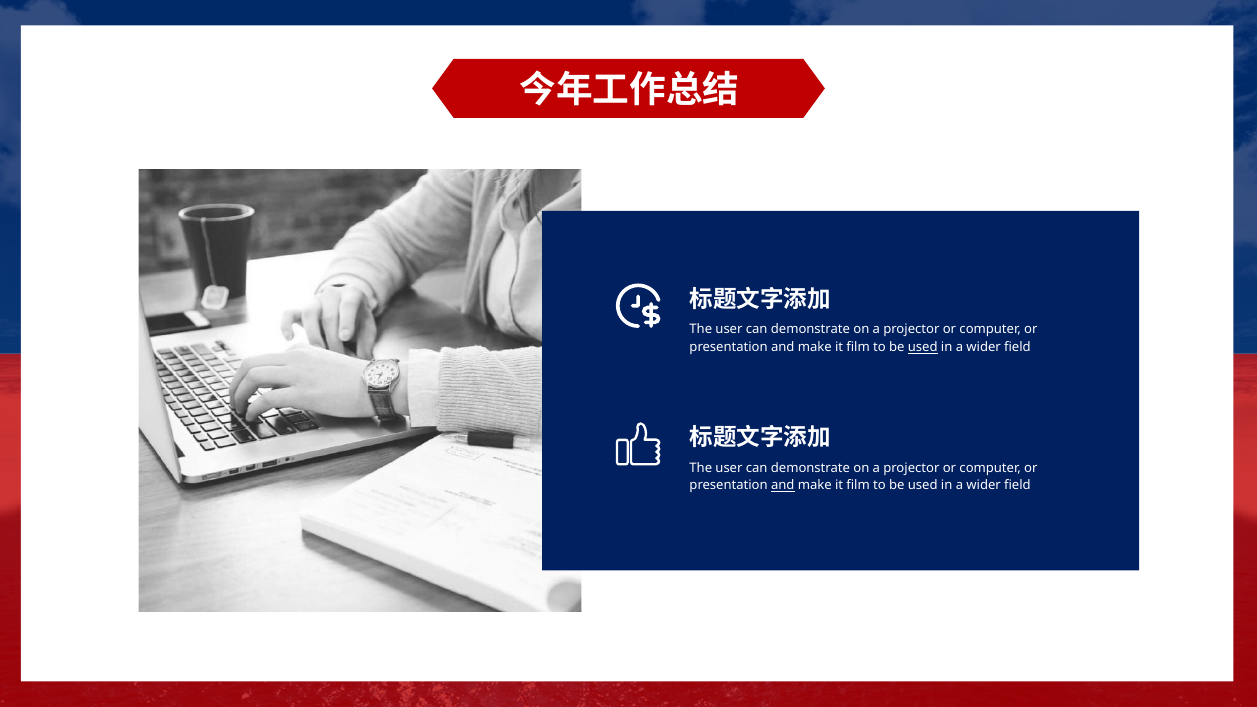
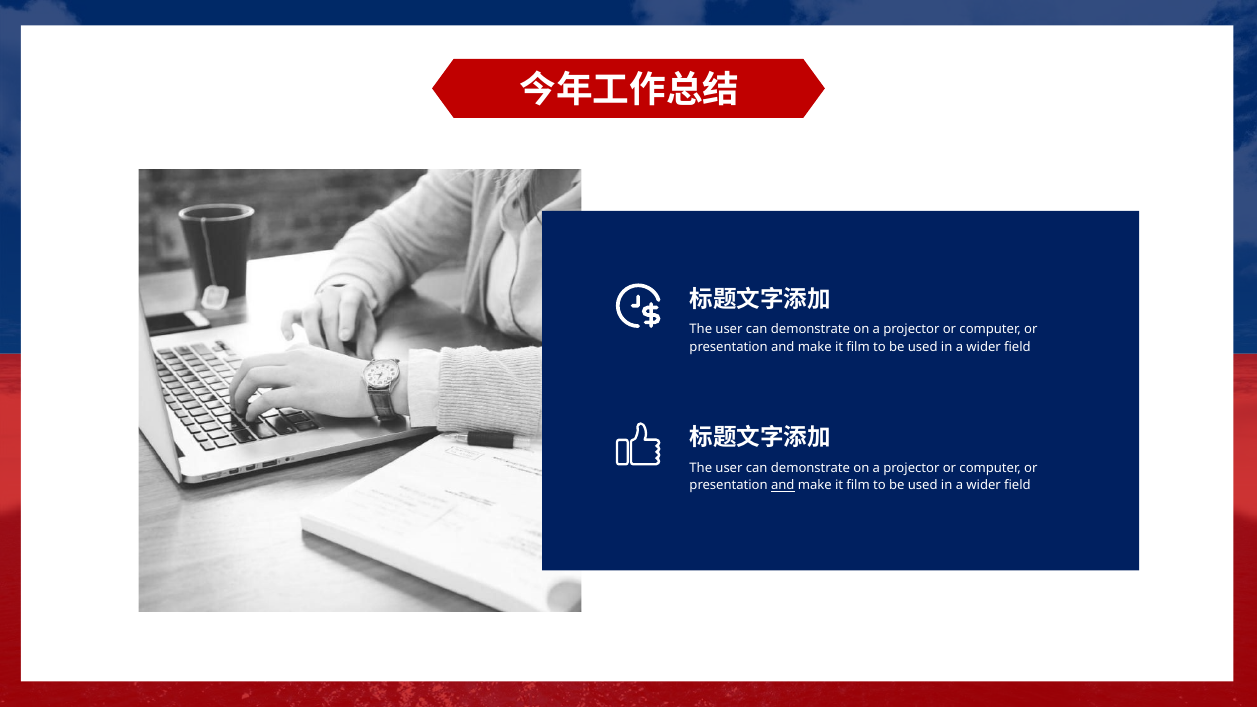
used at (923, 348) underline: present -> none
